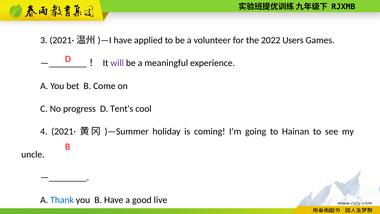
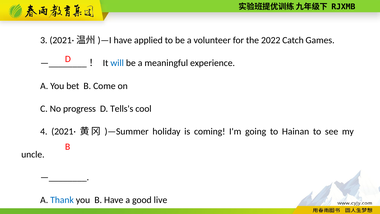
Users: Users -> Catch
will colour: purple -> blue
Tent's: Tent's -> Tells's
